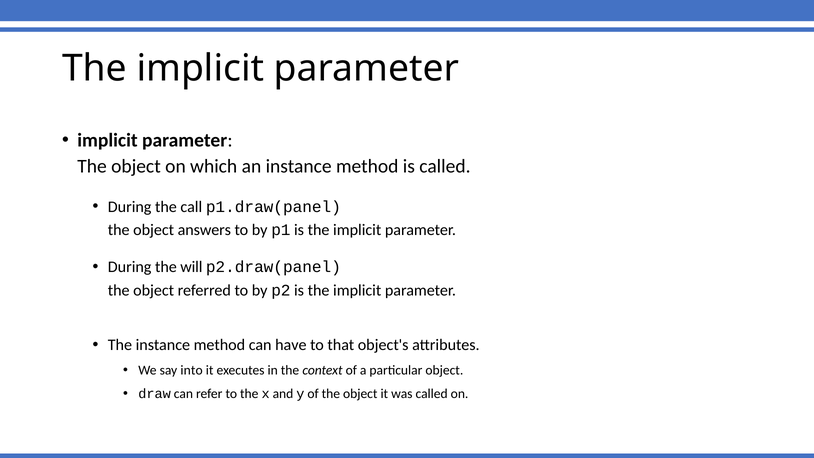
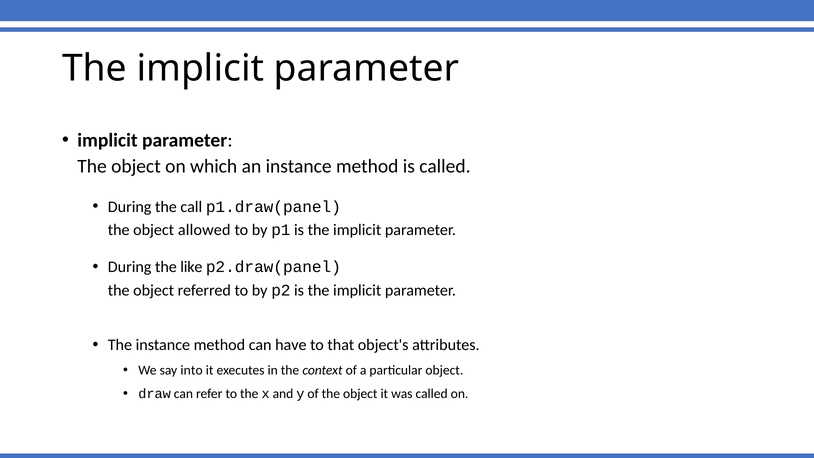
answers: answers -> allowed
will: will -> like
